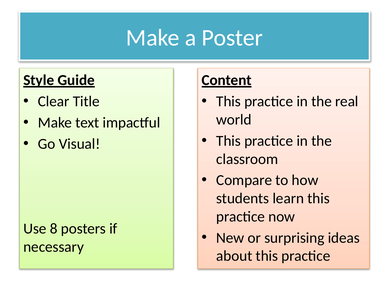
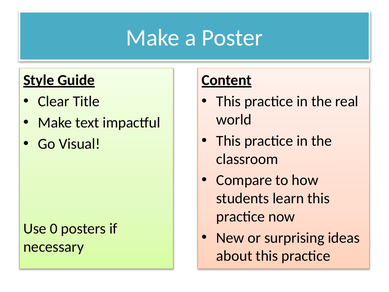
8: 8 -> 0
